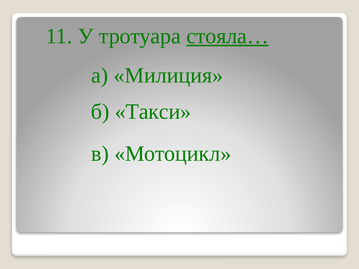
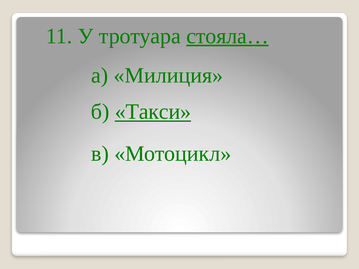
Такси underline: none -> present
